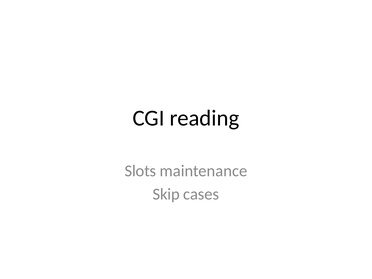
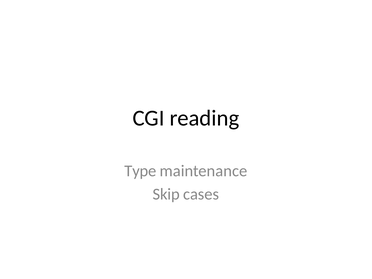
Slots: Slots -> Type
